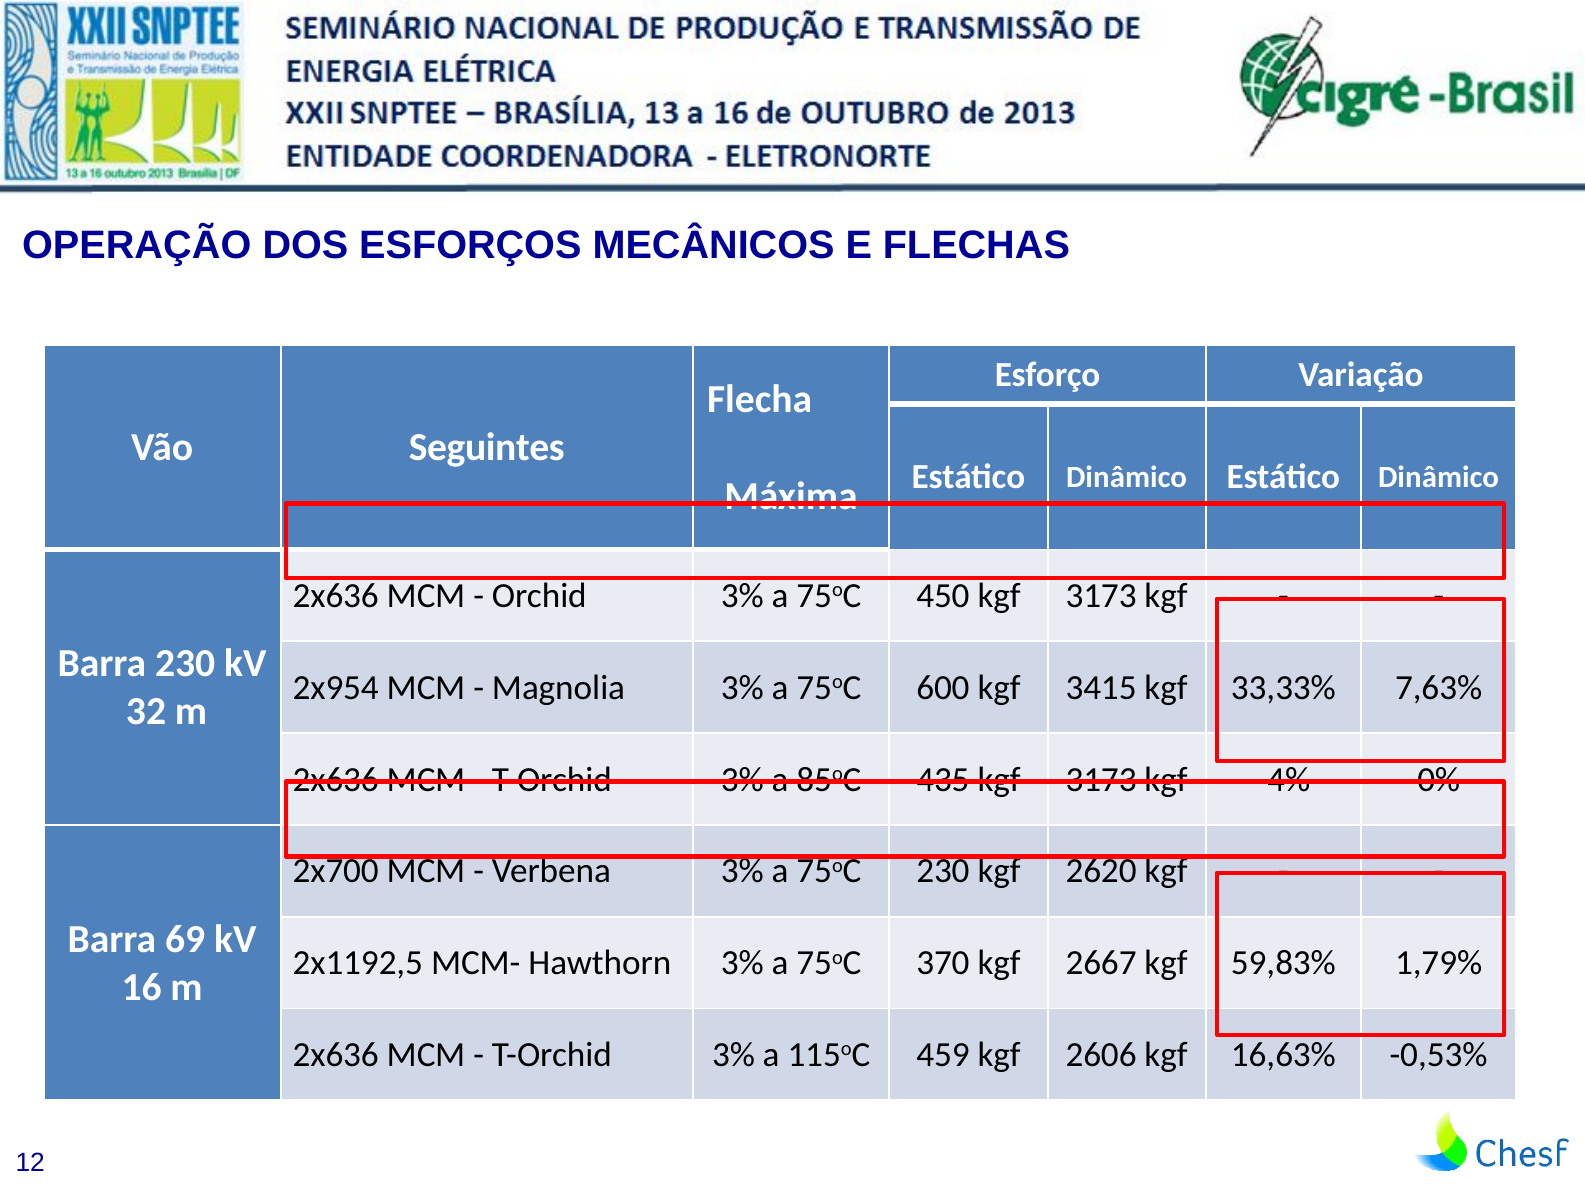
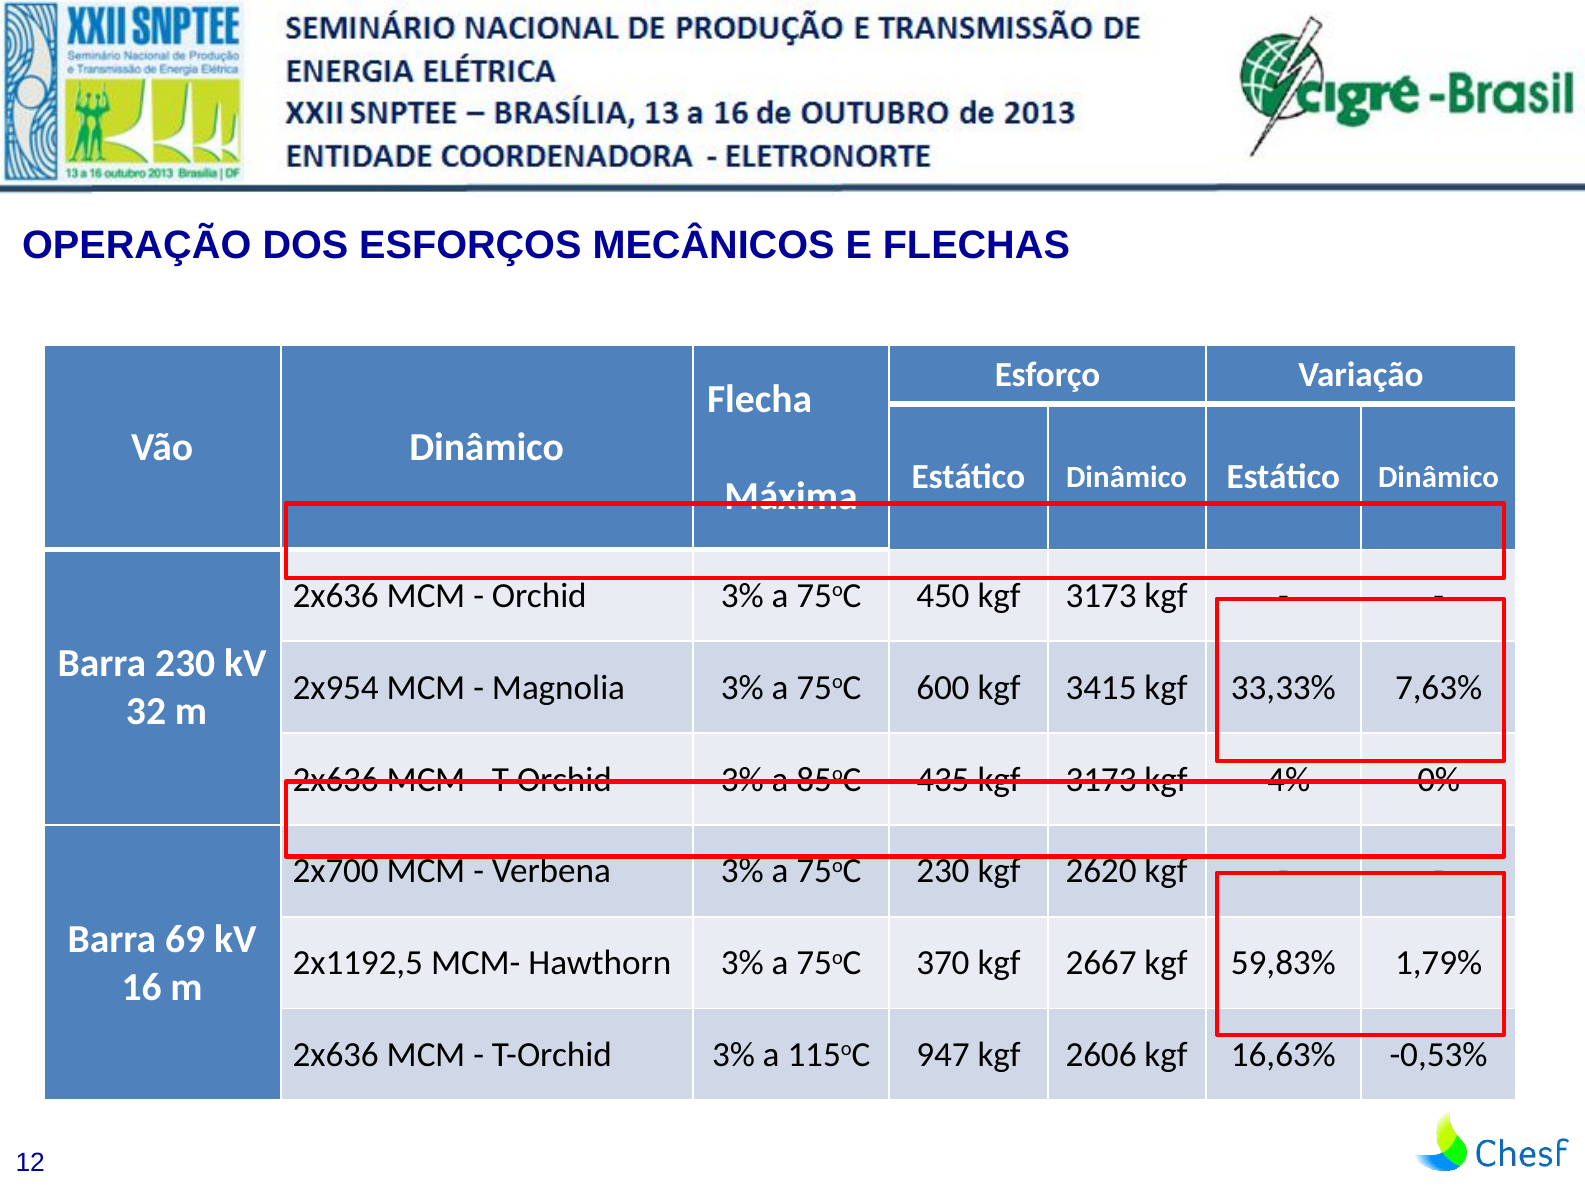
Vão Seguintes: Seguintes -> Dinâmico
459: 459 -> 947
